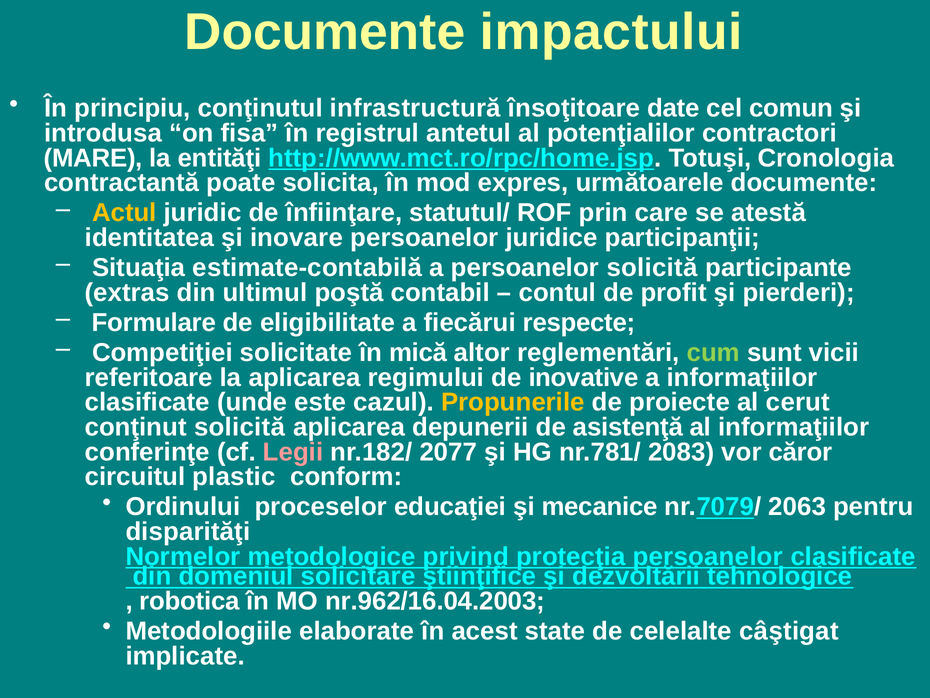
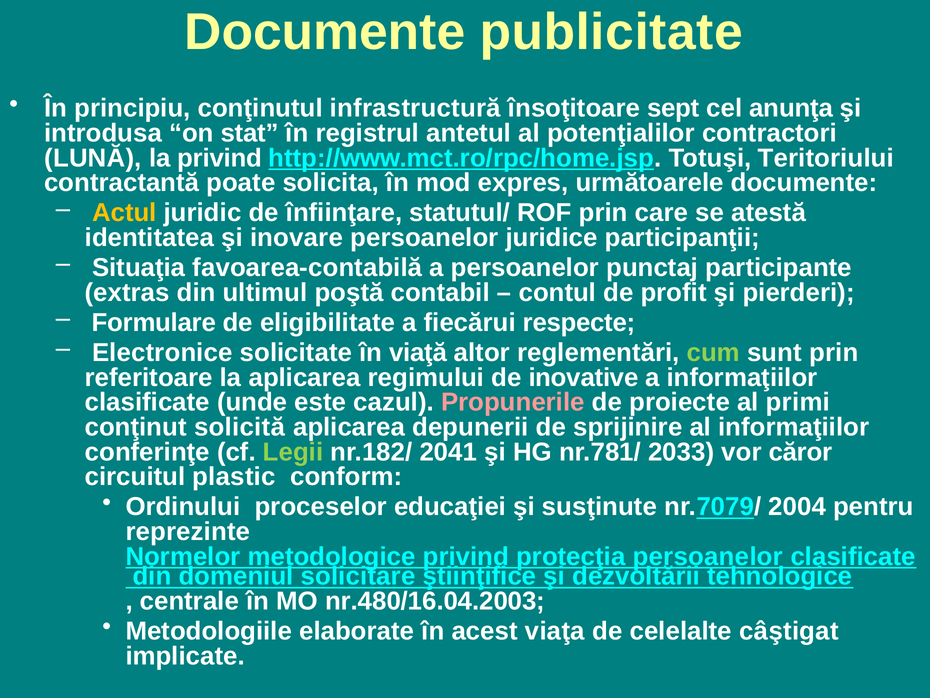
impactului: impactului -> publicitate
date: date -> sept
comun: comun -> anunţa
fisa: fisa -> stat
MARE: MARE -> LUNĂ
la entităţi: entităţi -> privind
Cronologia: Cronologia -> Teritoriului
estimate-contabilă: estimate-contabilă -> favoarea-contabilă
persoanelor solicită: solicită -> punctaj
Competiţiei: Competiţiei -> Electronice
mică: mică -> viaţă
sunt vicii: vicii -> prin
Propunerile colour: yellow -> pink
cerut: cerut -> primi
asistenţă: asistenţă -> sprijinire
Legii colour: pink -> light green
2077: 2077 -> 2041
2083: 2083 -> 2033
mecanice: mecanice -> susţinute
2063: 2063 -> 2004
disparităţi: disparităţi -> reprezinte
robotica: robotica -> centrale
nr.962/16.04.2003: nr.962/16.04.2003 -> nr.480/16.04.2003
state: state -> viaţa
